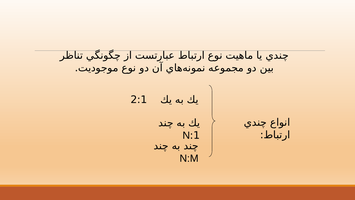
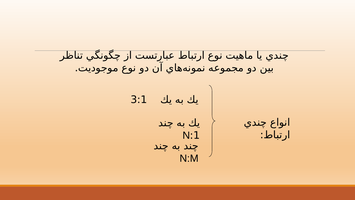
2:1: 2:1 -> 3:1
